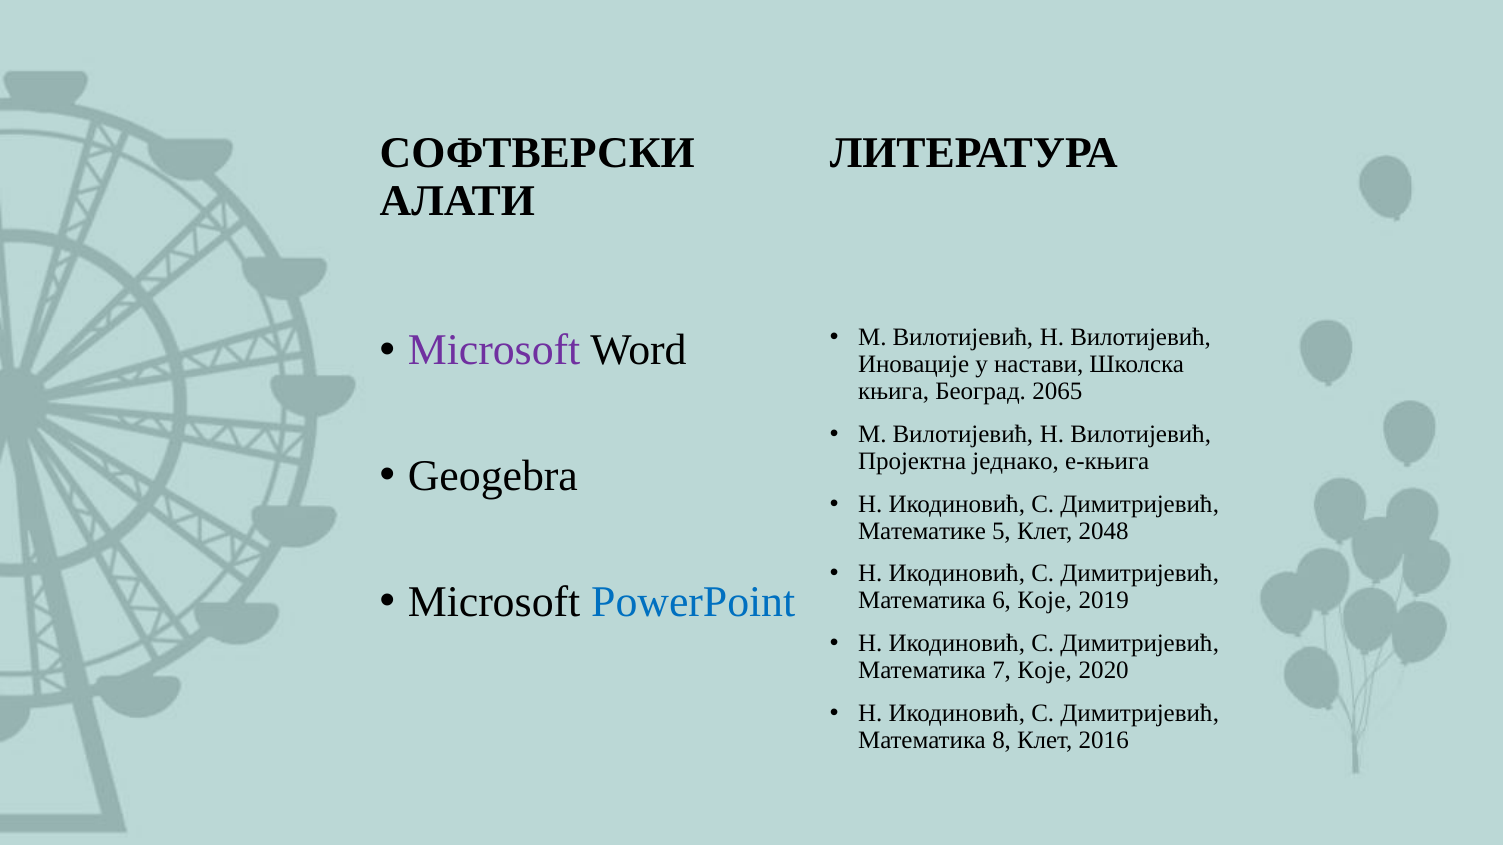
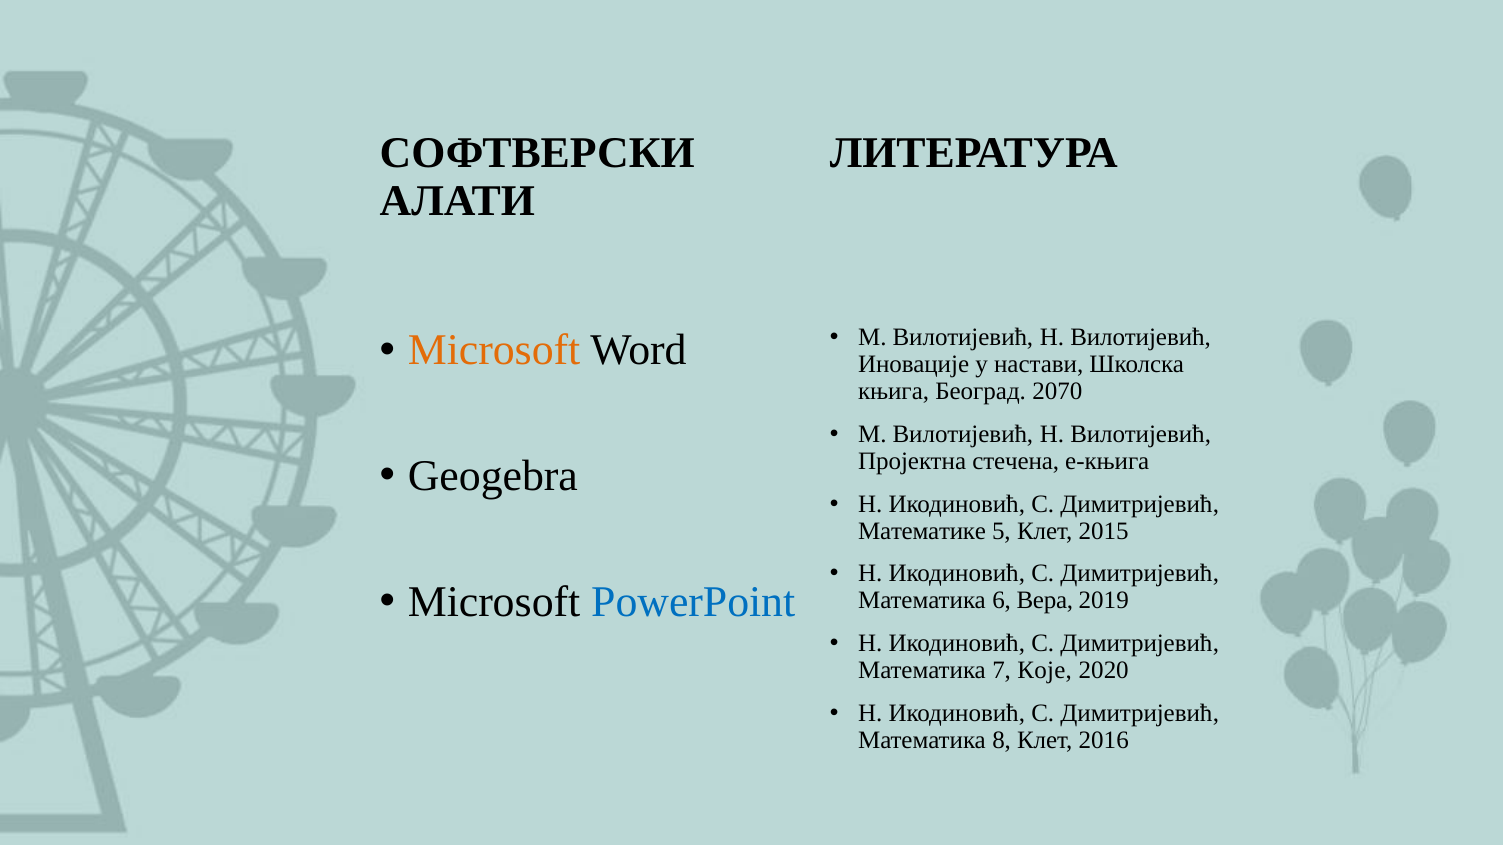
Microsoft at (494, 350) colour: purple -> orange
2065: 2065 -> 2070
једнако: једнако -> стечена
2048: 2048 -> 2015
6 Које: Које -> Вера
